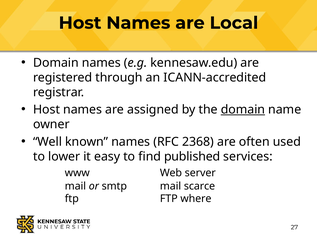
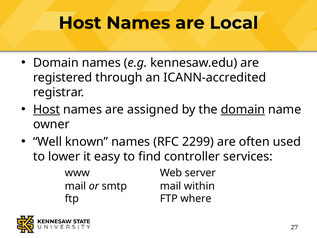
Host at (47, 109) underline: none -> present
2368: 2368 -> 2299
published: published -> controller
scarce: scarce -> within
